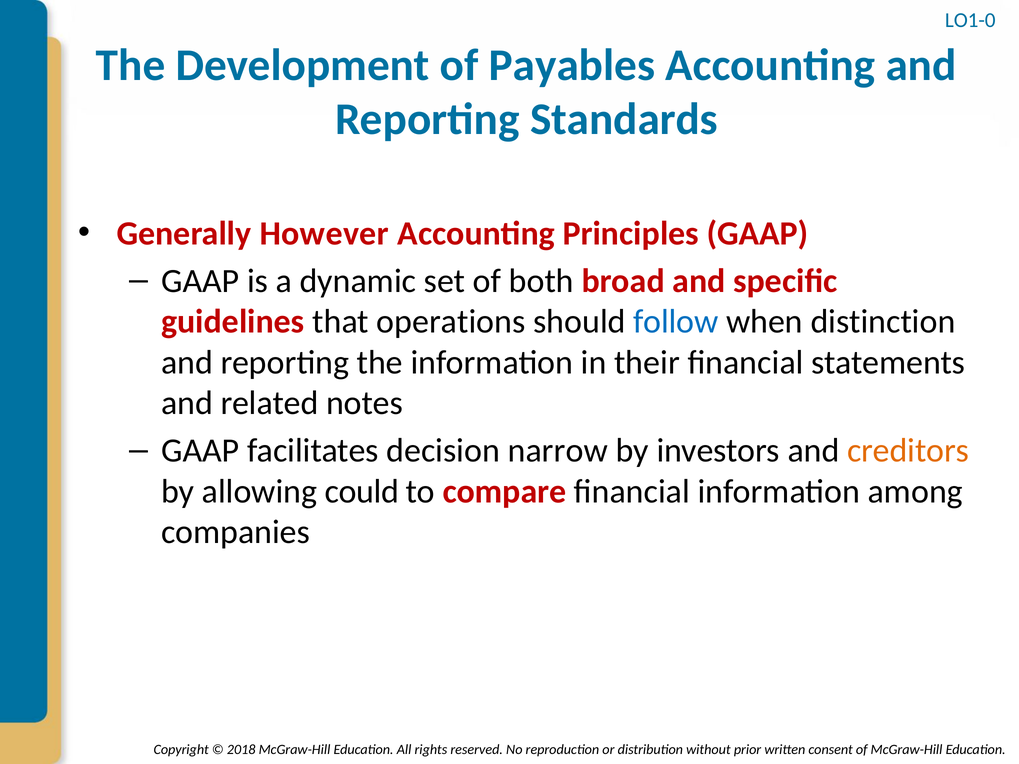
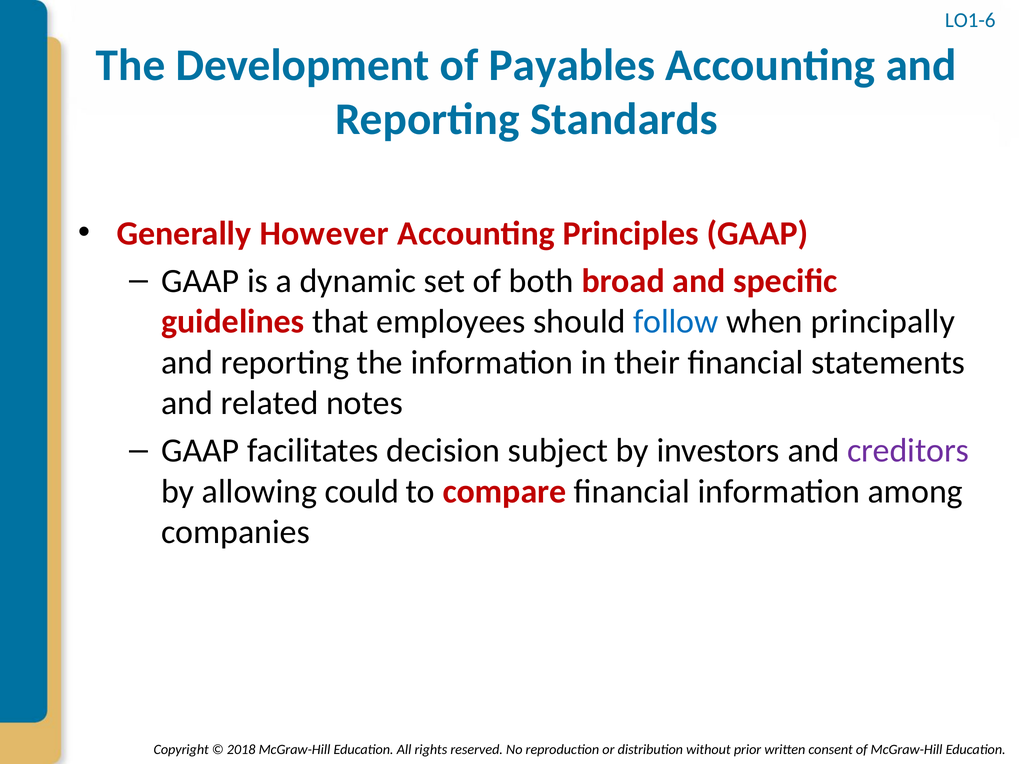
LO1-0: LO1-0 -> LO1-6
operations: operations -> employees
distinction: distinction -> principally
narrow: narrow -> subject
creditors colour: orange -> purple
